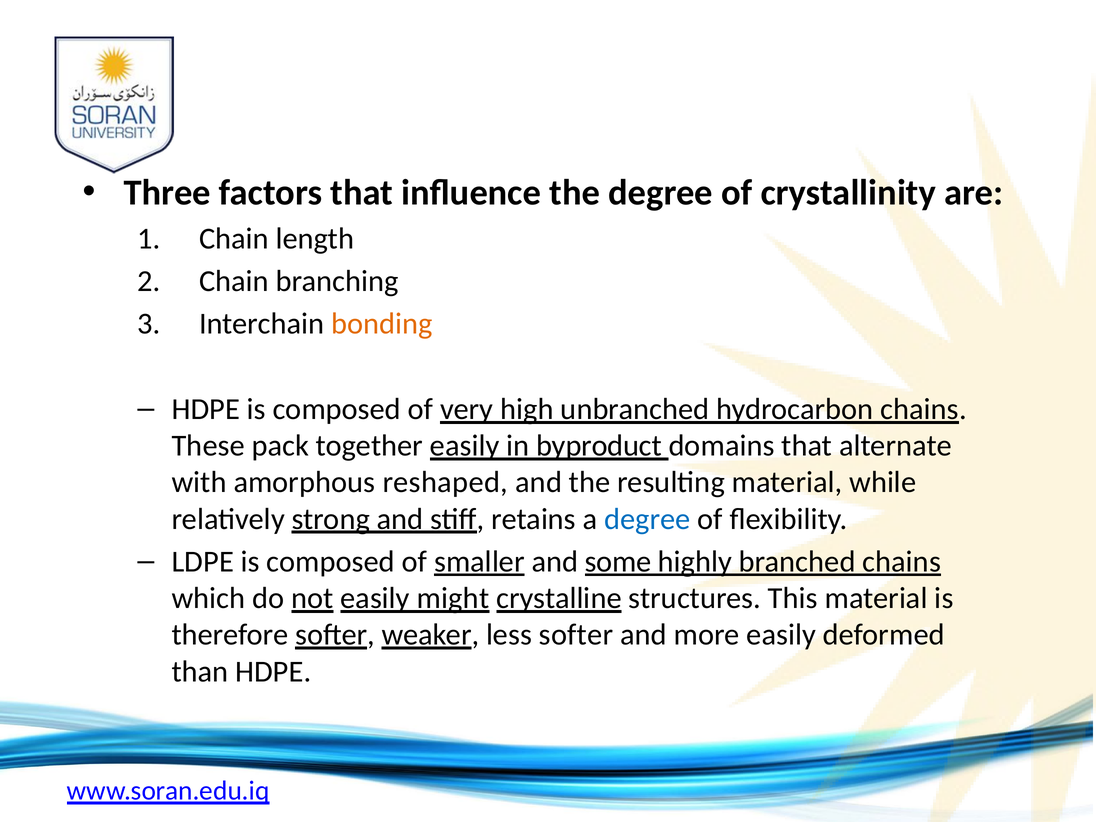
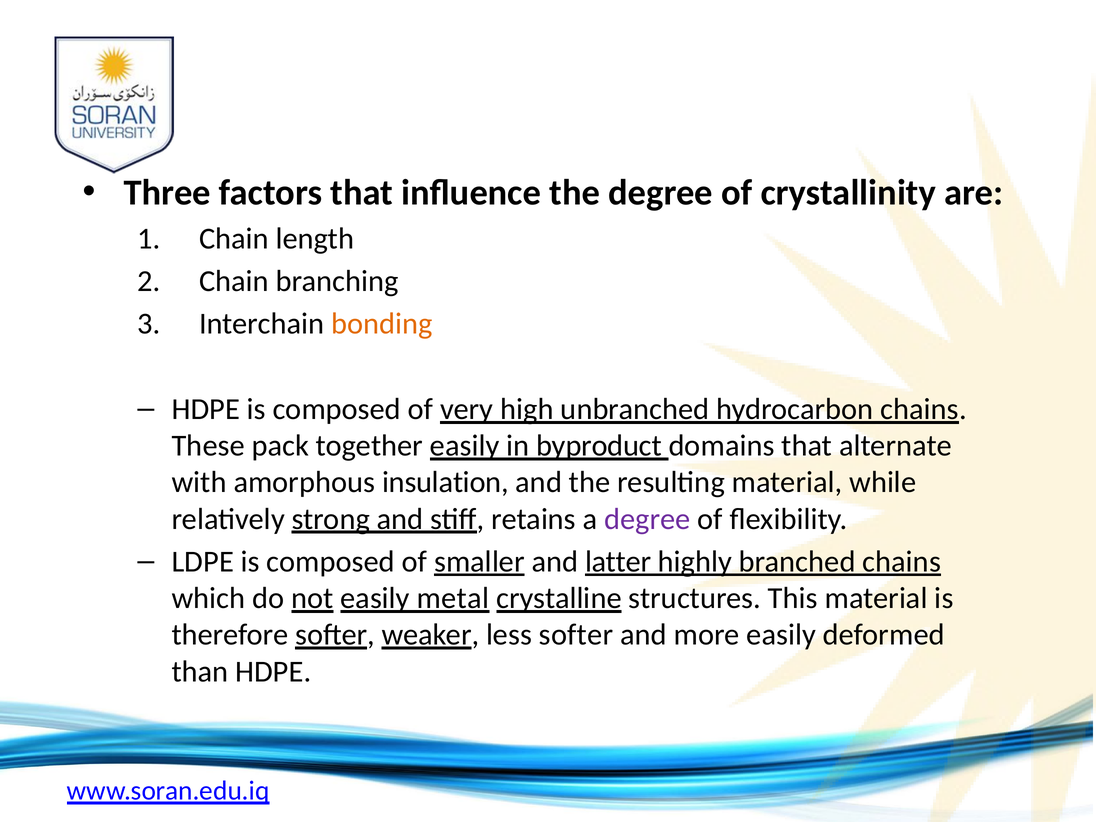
reshaped: reshaped -> insulation
degree at (647, 519) colour: blue -> purple
some: some -> latter
might: might -> metal
